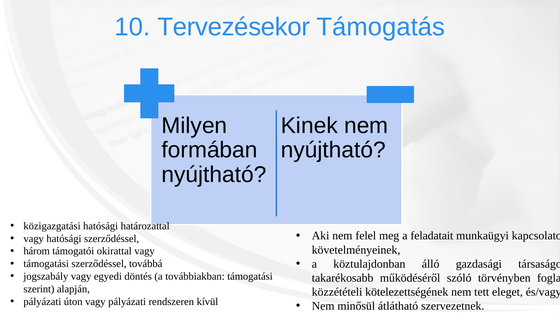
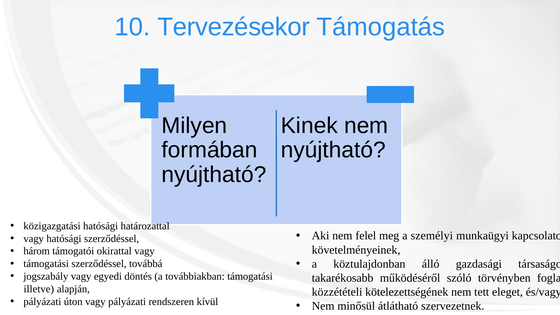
feladatait: feladatait -> személyi
szerint: szerint -> illetve
